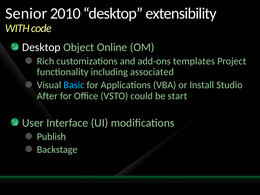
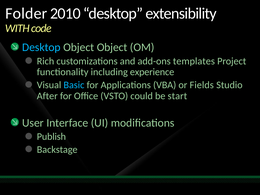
Senior: Senior -> Folder
Desktop at (41, 47) colour: white -> light blue
Object Online: Online -> Object
associated: associated -> experience
Install: Install -> Fields
